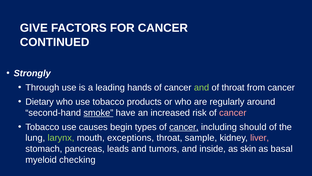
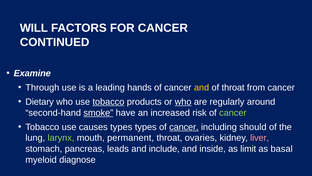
GIVE: GIVE -> WILL
Strongly: Strongly -> Examine
and at (202, 87) colour: light green -> yellow
tobacco at (108, 102) underline: none -> present
who at (183, 102) underline: none -> present
cancer at (233, 112) colour: pink -> light green
causes begin: begin -> types
exceptions: exceptions -> permanent
sample: sample -> ovaries
tumors: tumors -> include
skin: skin -> limit
checking: checking -> diagnose
